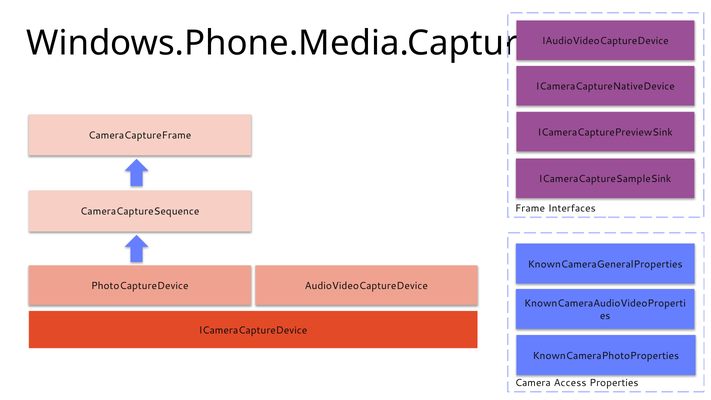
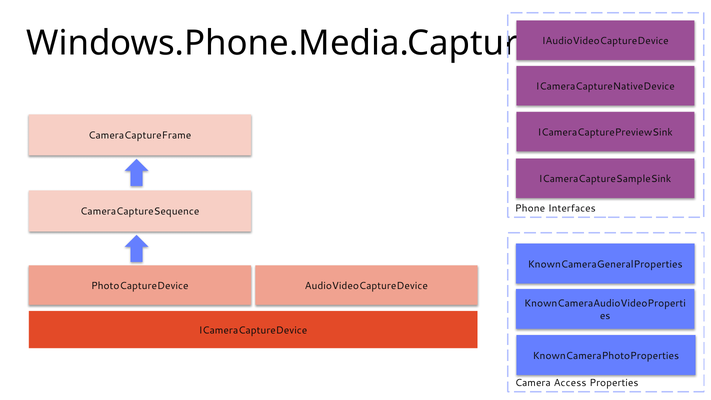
Frame: Frame -> Phone
